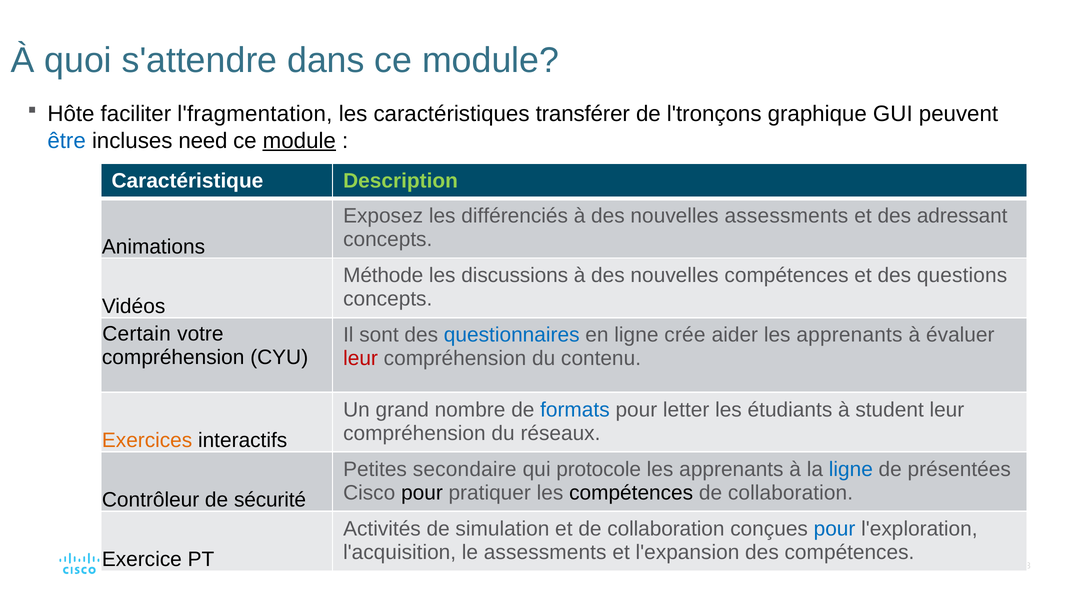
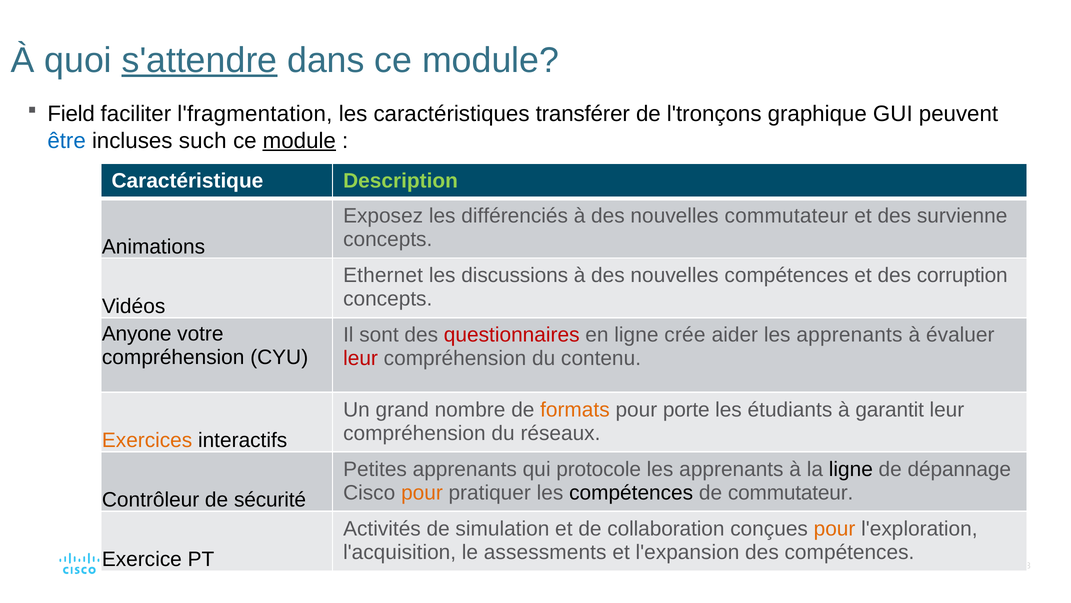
s'attendre underline: none -> present
Hôte: Hôte -> Field
need: need -> such
nouvelles assessments: assessments -> commutateur
adressant: adressant -> survienne
Méthode: Méthode -> Ethernet
questions: questions -> corruption
Certain: Certain -> Anyone
questionnaires colour: blue -> red
formats colour: blue -> orange
letter: letter -> porte
student: student -> garantit
Petites secondaire: secondaire -> apprenants
ligne at (851, 469) colour: blue -> black
présentées: présentées -> dépannage
pour at (422, 492) colour: black -> orange
collaboration at (791, 492): collaboration -> commutateur
pour at (835, 528) colour: blue -> orange
